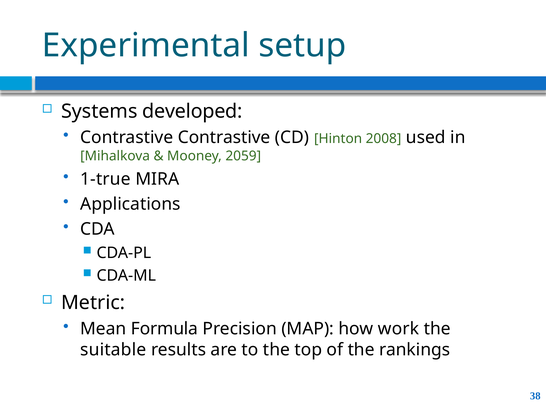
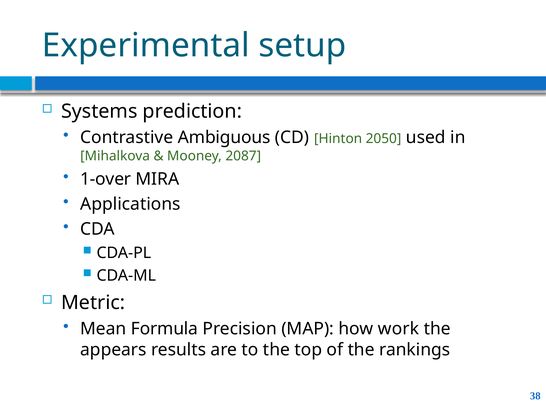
developed: developed -> prediction
Contrastive Contrastive: Contrastive -> Ambiguous
2008: 2008 -> 2050
2059: 2059 -> 2087
1-true: 1-true -> 1-over
suitable: suitable -> appears
